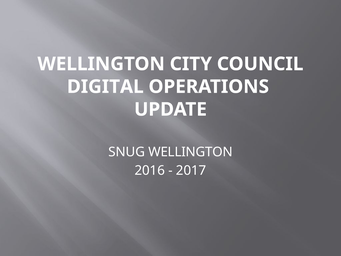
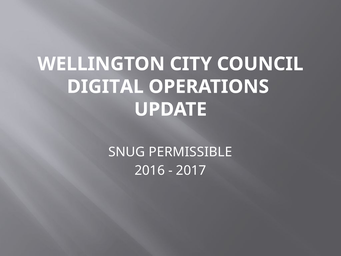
SNUG WELLINGTON: WELLINGTON -> PERMISSIBLE
